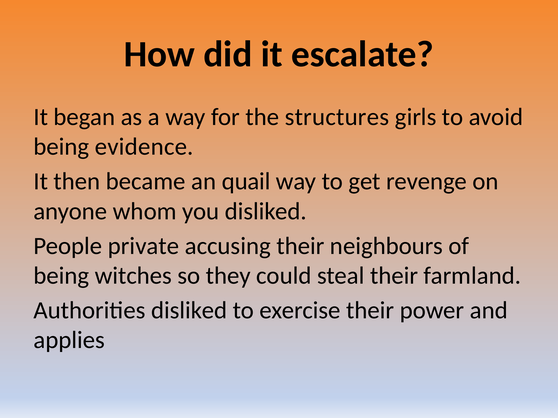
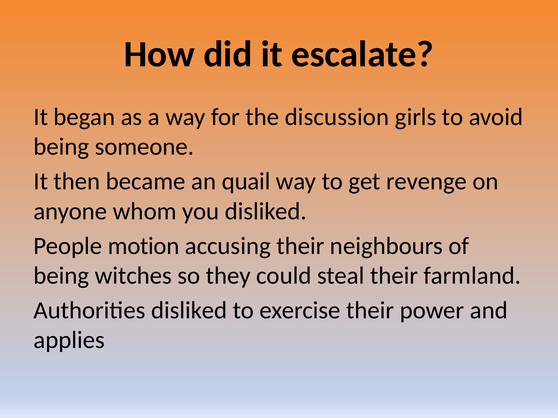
structures: structures -> discussion
evidence: evidence -> someone
private: private -> motion
